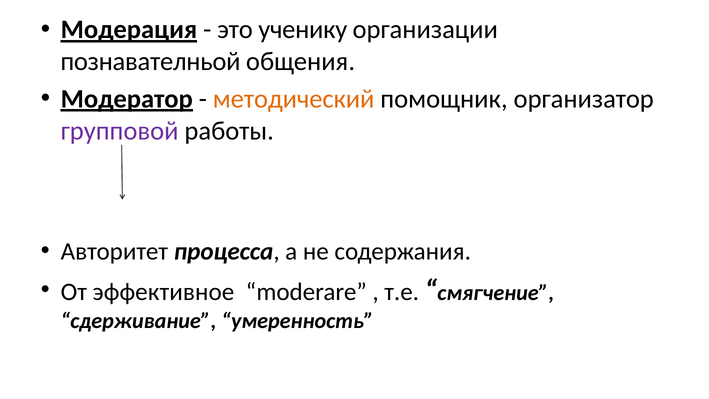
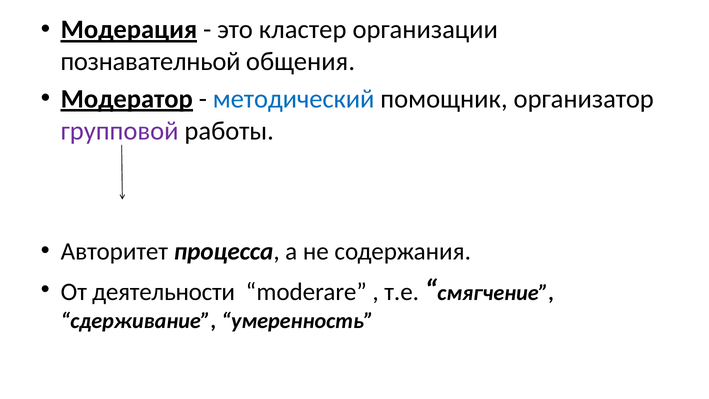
ученику: ученику -> кластер
методический colour: orange -> blue
эффективное: эффективное -> деятельности
